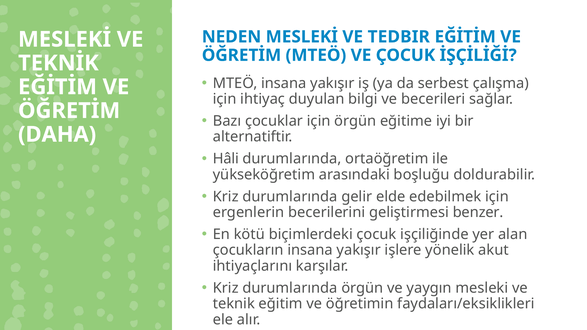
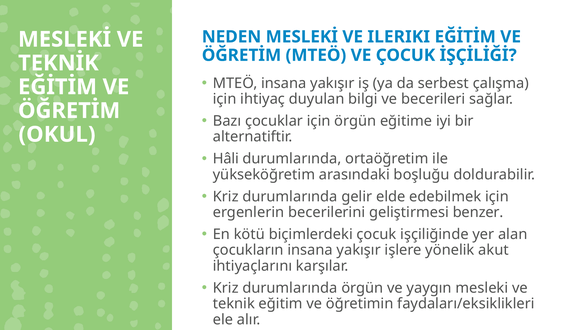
TEDBIR: TEDBIR -> ILERIKI
DAHA: DAHA -> OKUL
